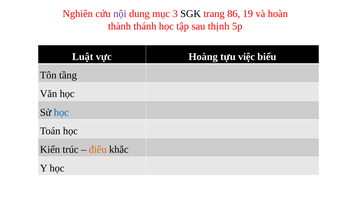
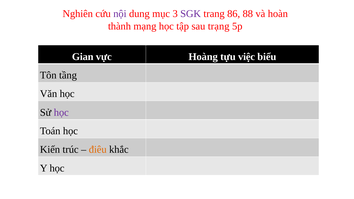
SGK colour: black -> purple
19: 19 -> 88
thánh: thánh -> mạng
thịnh: thịnh -> trạng
Luật: Luật -> Gian
học at (61, 112) colour: blue -> purple
